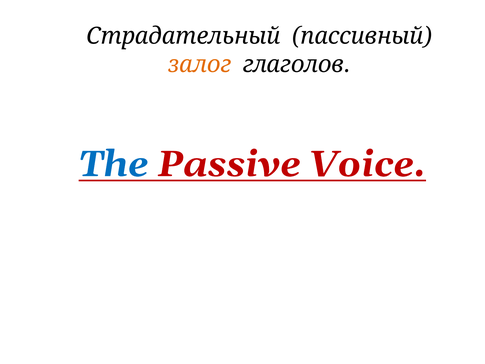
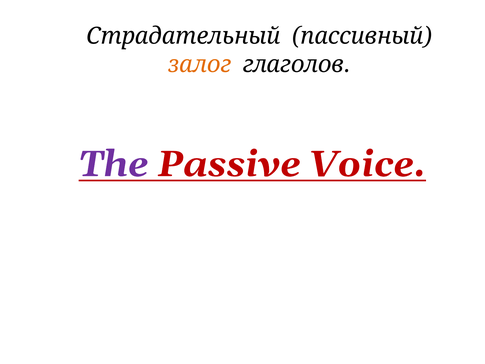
The colour: blue -> purple
